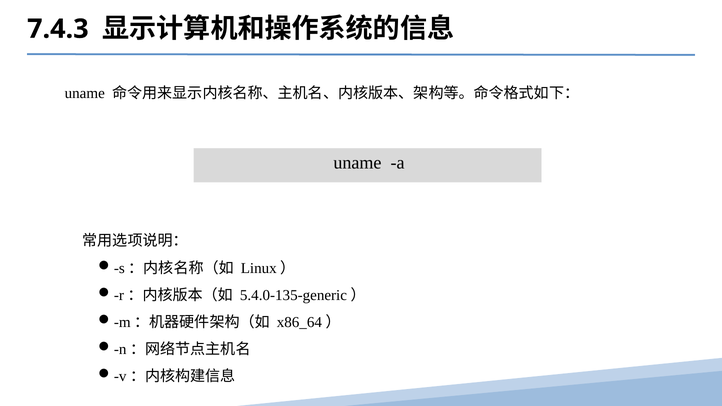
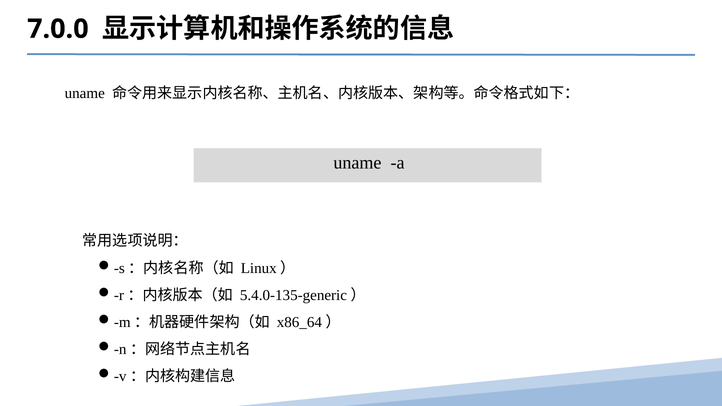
7.4.3: 7.4.3 -> 7.0.0
